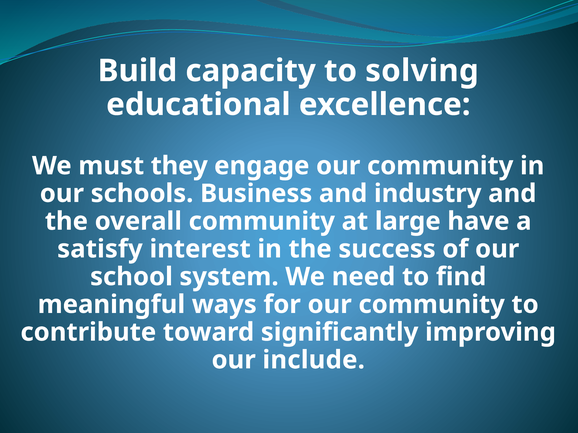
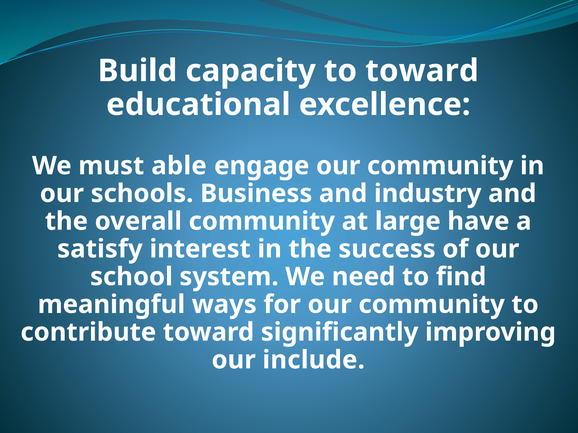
to solving: solving -> toward
they: they -> able
